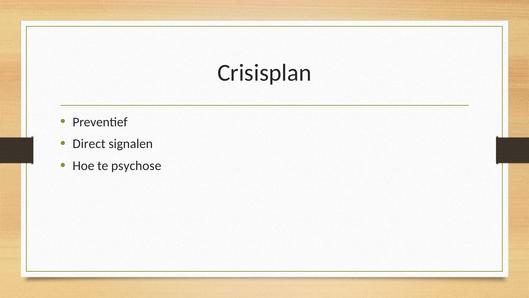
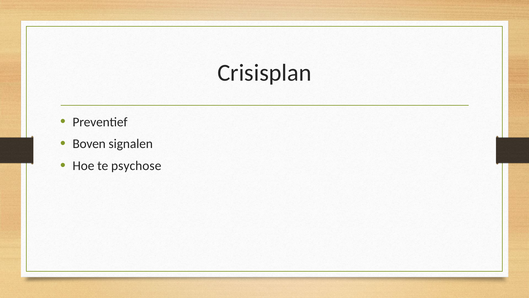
Direct: Direct -> Boven
